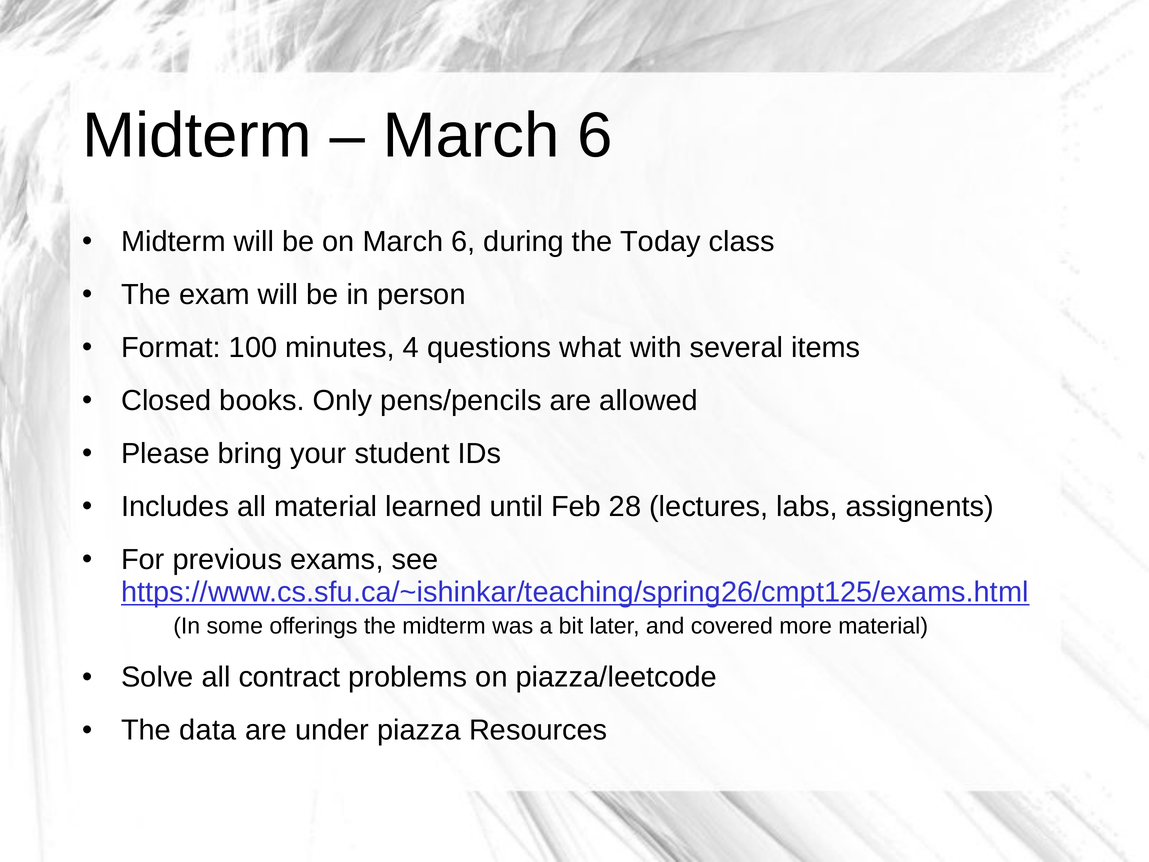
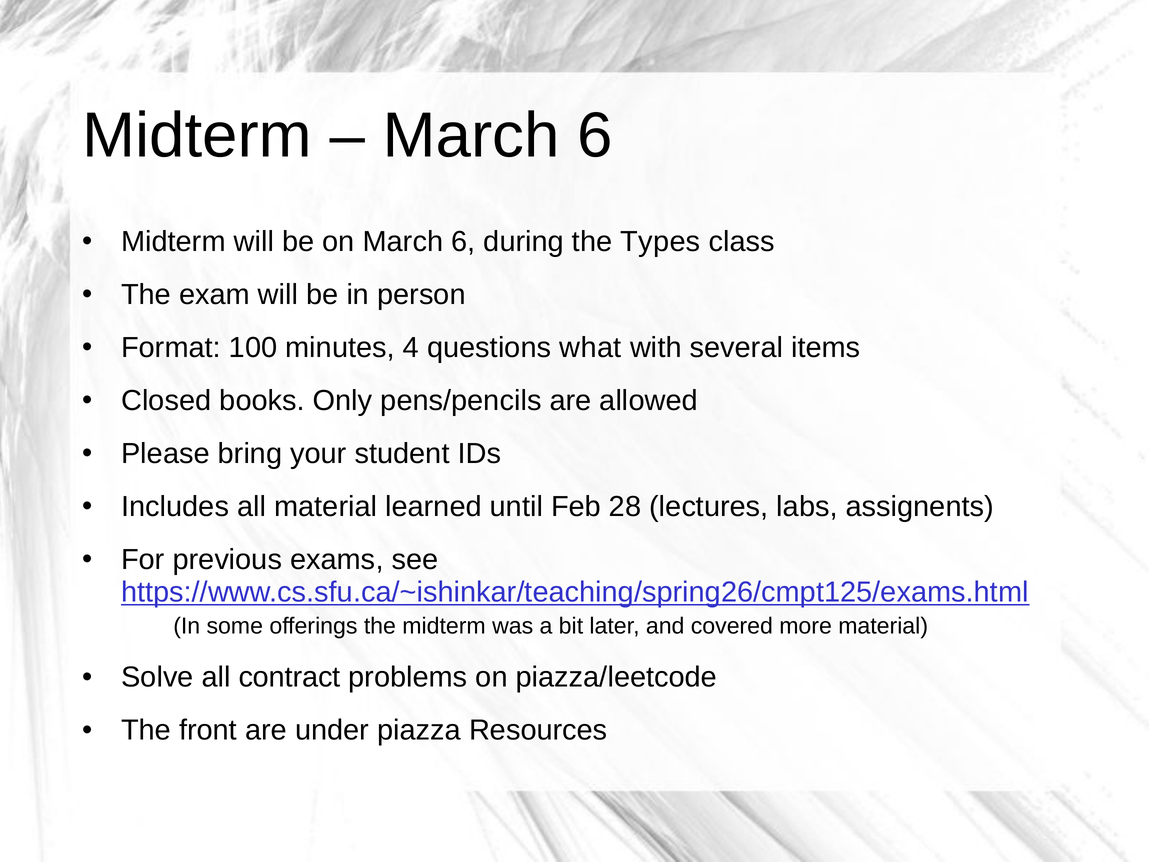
Today: Today -> Types
data: data -> front
